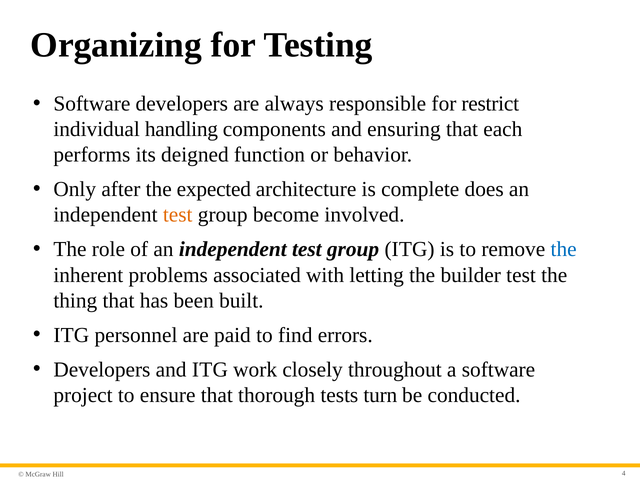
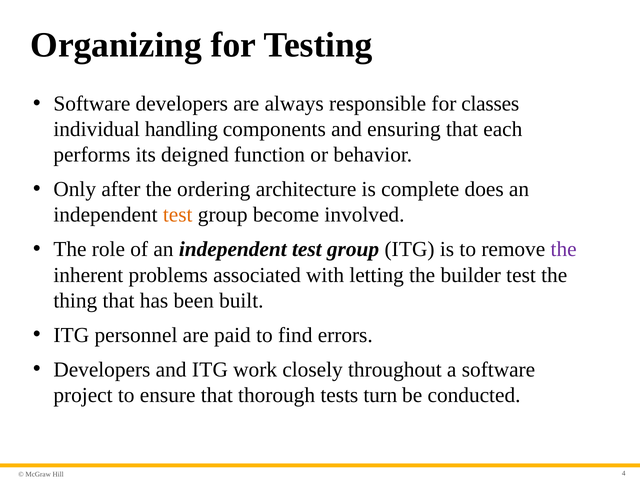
restrict: restrict -> classes
expected: expected -> ordering
the at (564, 249) colour: blue -> purple
